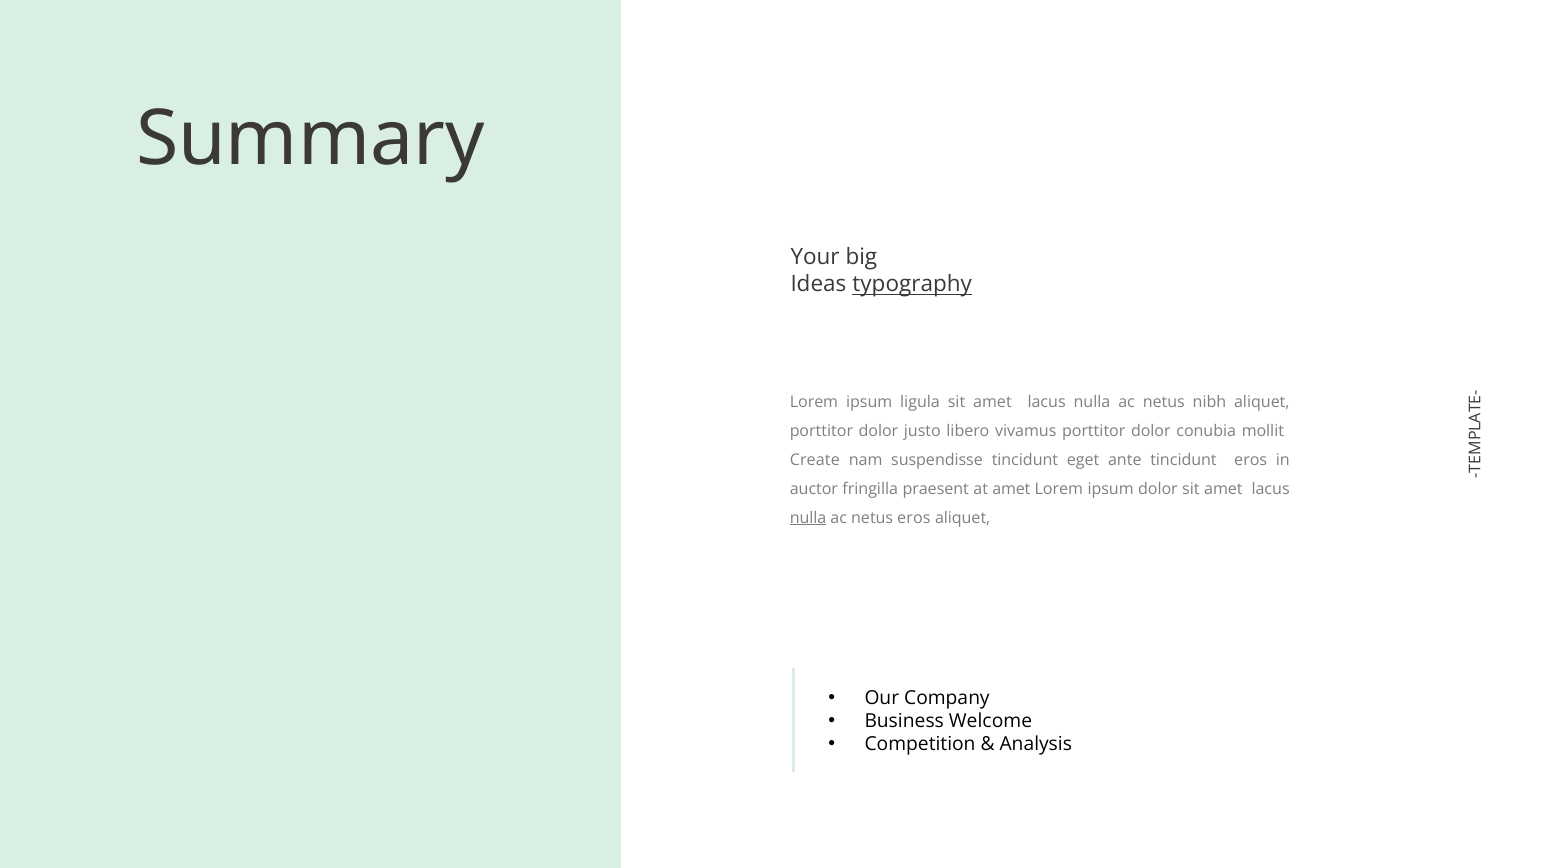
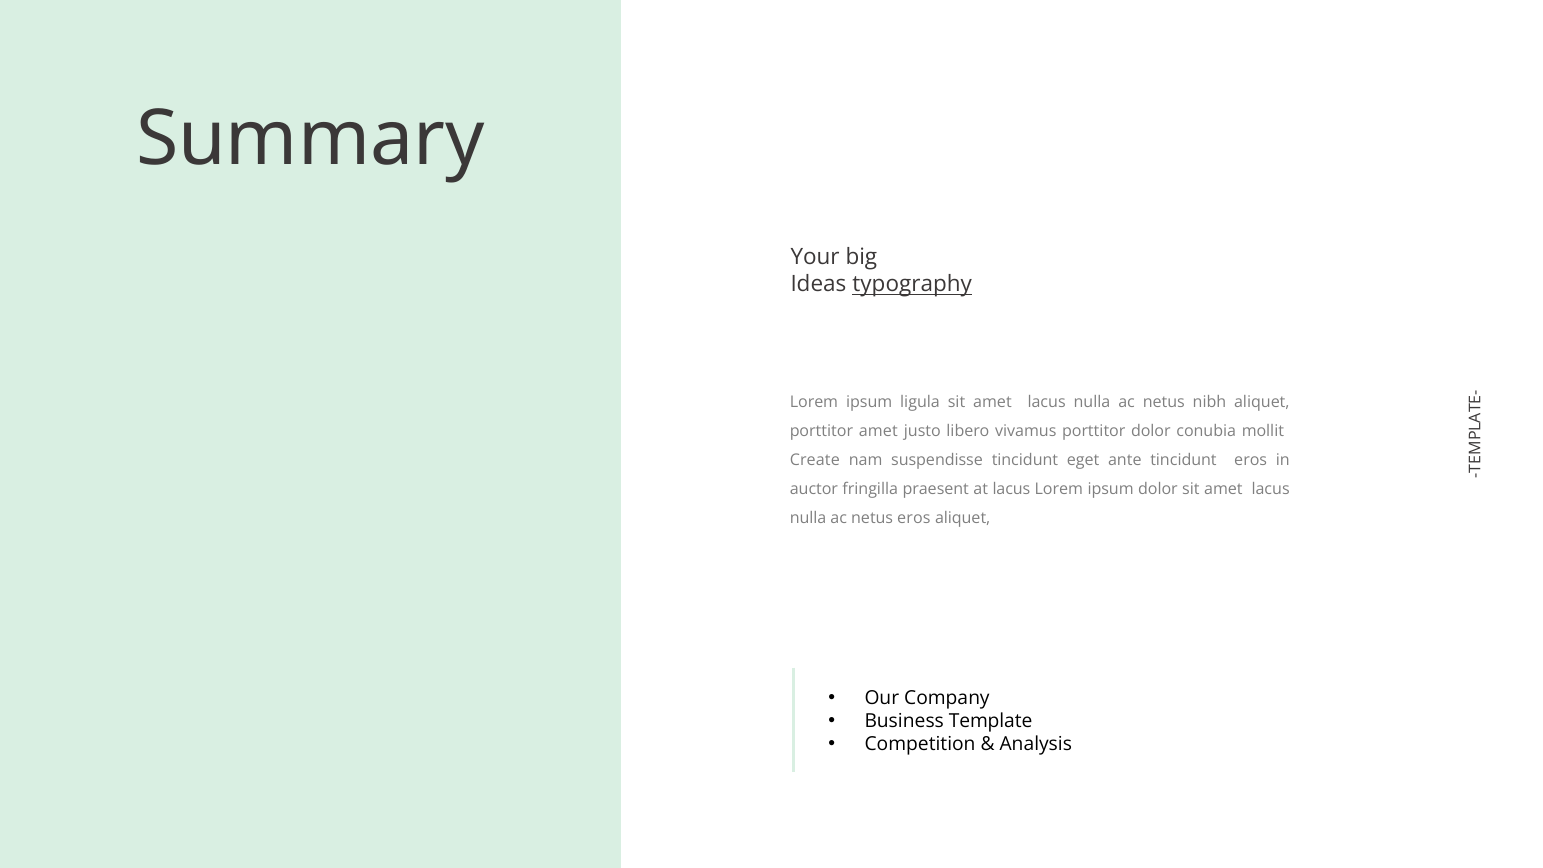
dolor at (878, 431): dolor -> amet
at amet: amet -> lacus
nulla at (808, 518) underline: present -> none
Welcome: Welcome -> Template
